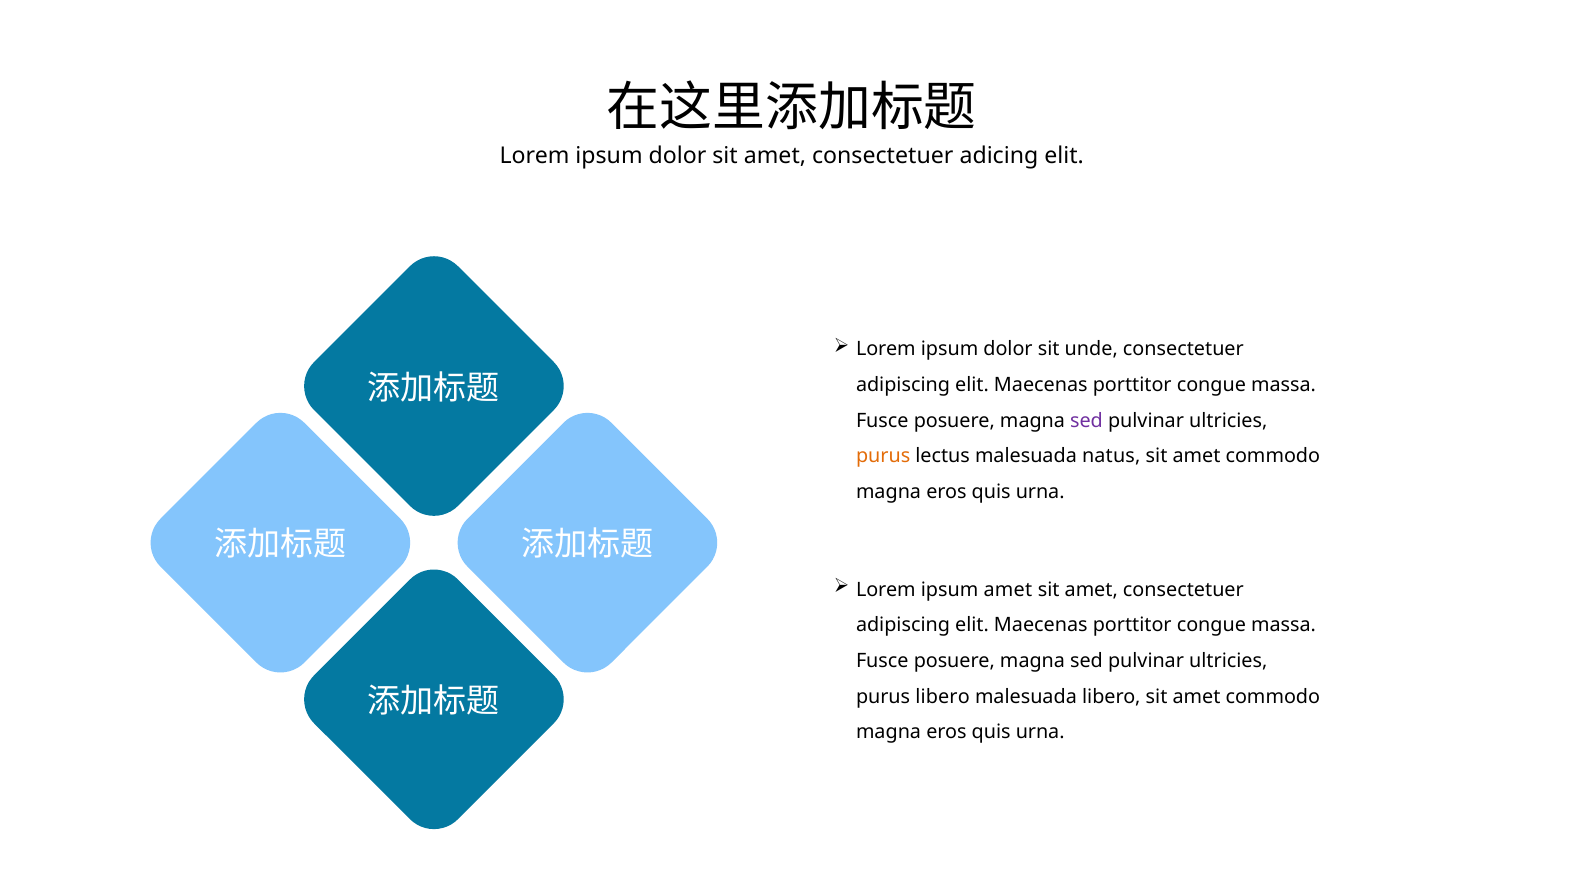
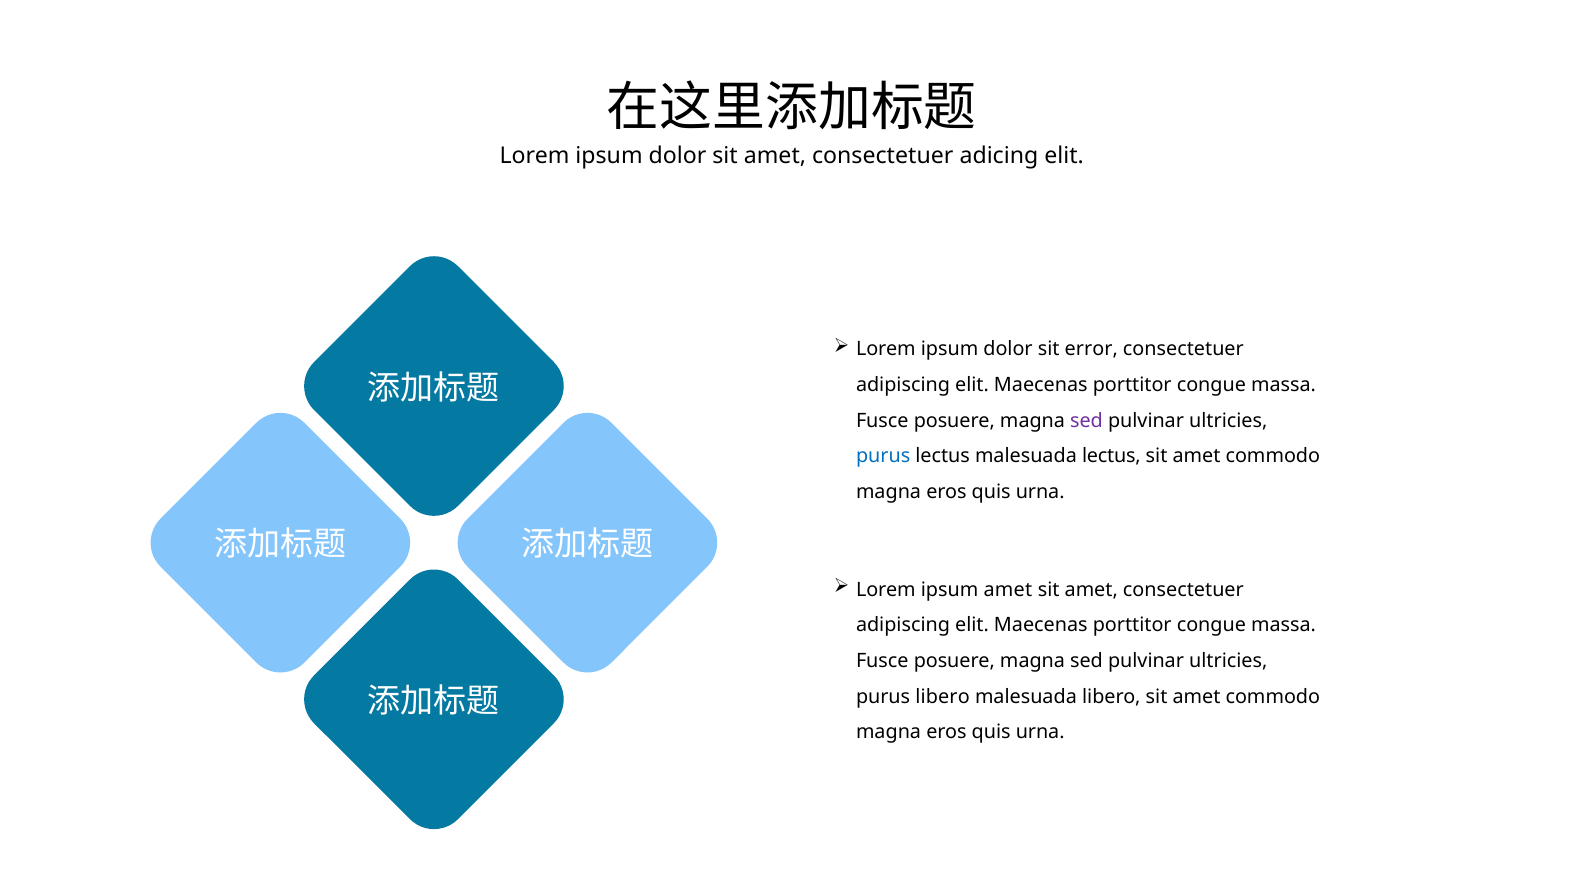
unde: unde -> error
purus at (883, 456) colour: orange -> blue
malesuada natus: natus -> lectus
